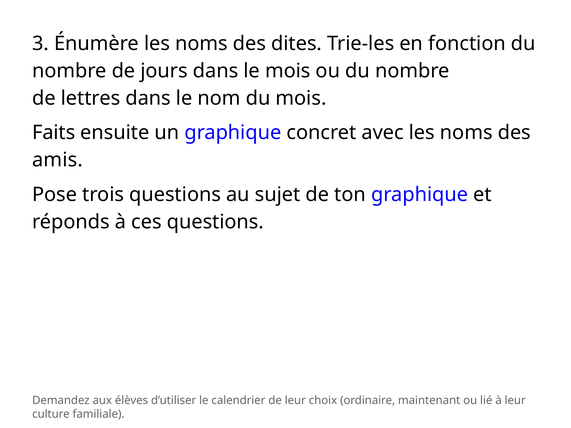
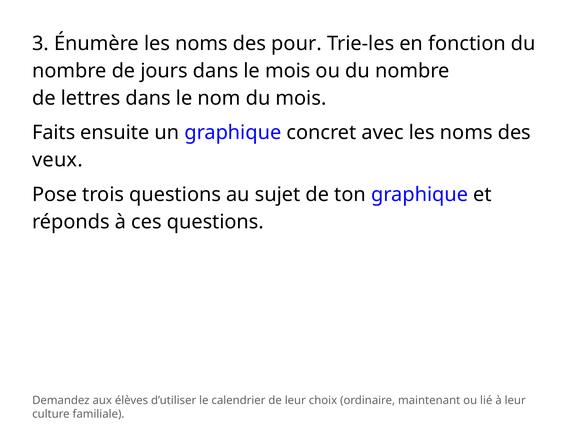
dites: dites -> pour
amis: amis -> veux
